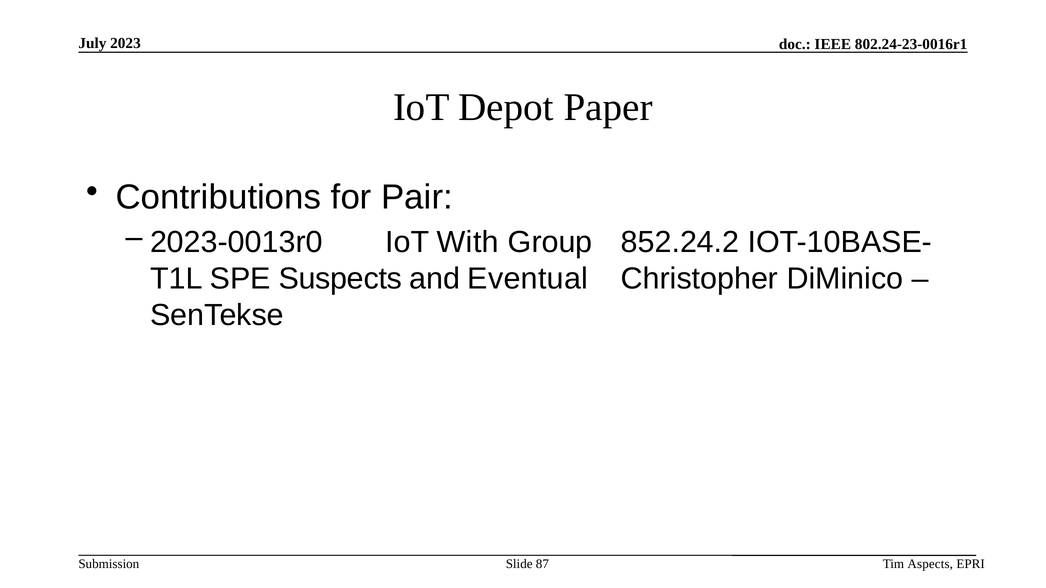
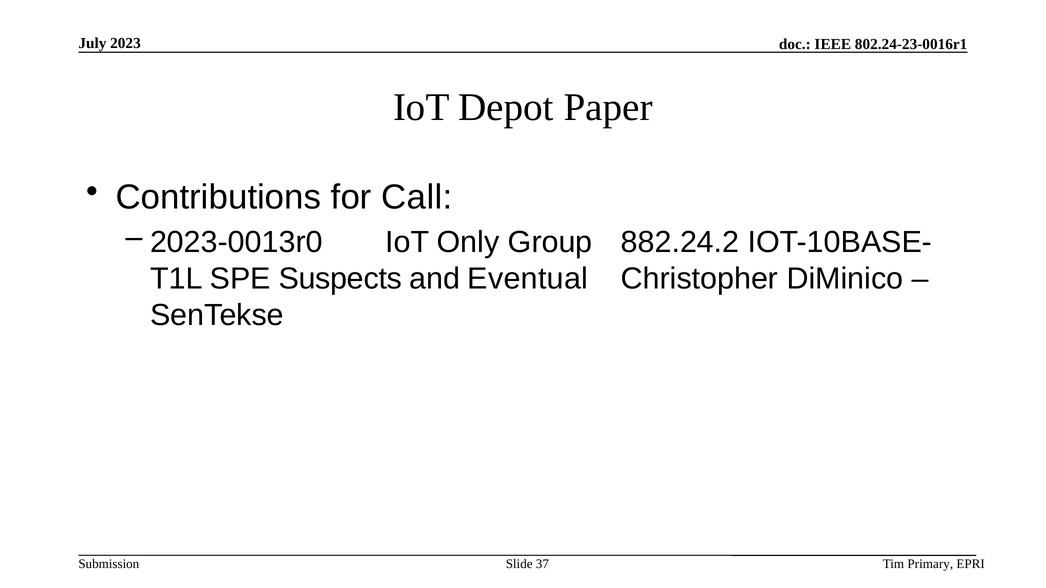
Pair: Pair -> Call
With: With -> Only
852.24.2: 852.24.2 -> 882.24.2
87: 87 -> 37
Aspects: Aspects -> Primary
